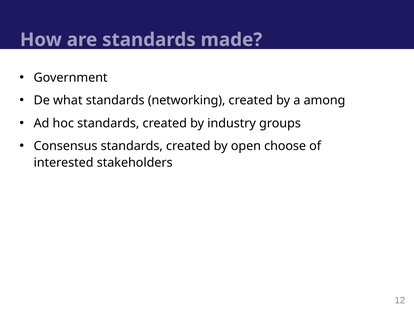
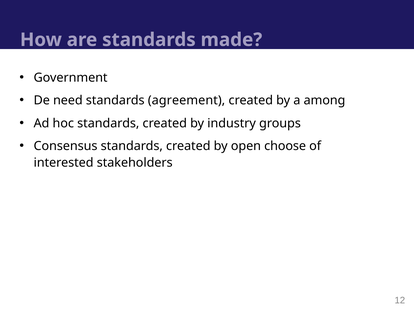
what: what -> need
networking: networking -> agreement
